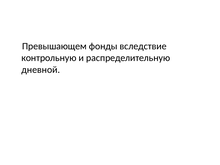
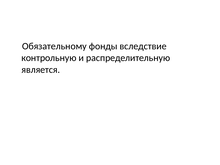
Превышающем: Превышающем -> Обязательному
дневной: дневной -> является
